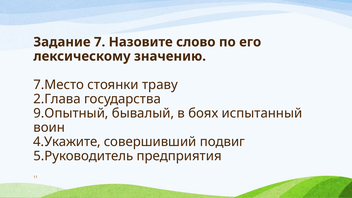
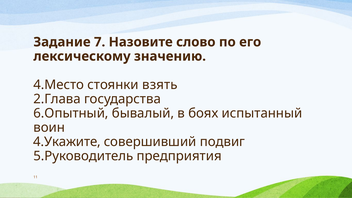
7.Место: 7.Место -> 4.Место
траву: траву -> взять
9.Опытный: 9.Опытный -> 6.Опытный
